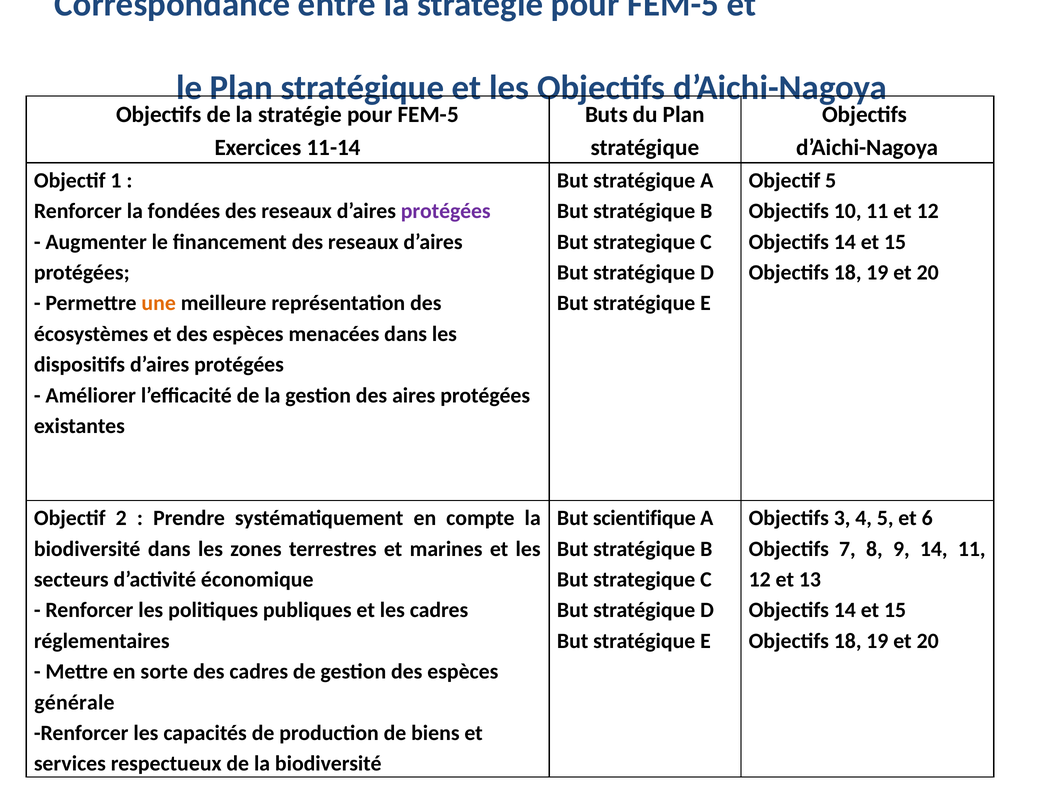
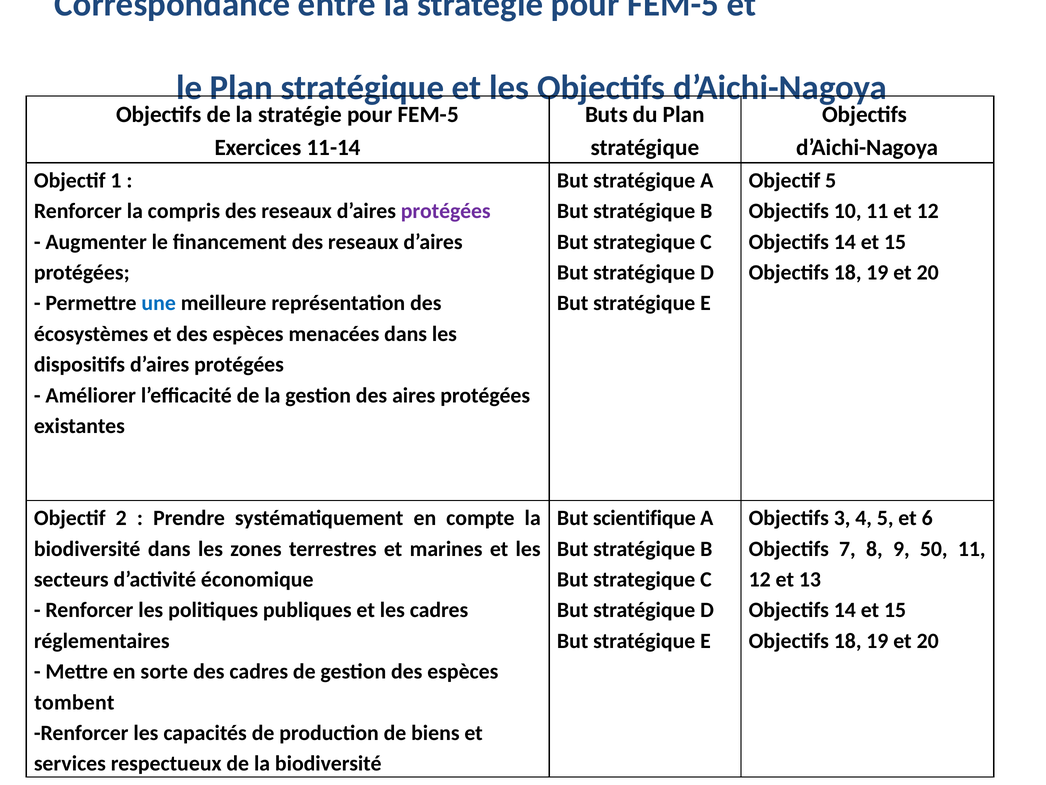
fondées: fondées -> compris
une colour: orange -> blue
9 14: 14 -> 50
générale: générale -> tombent
